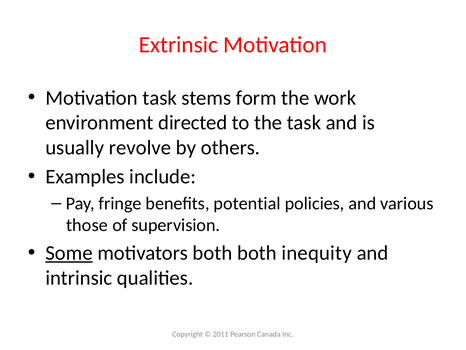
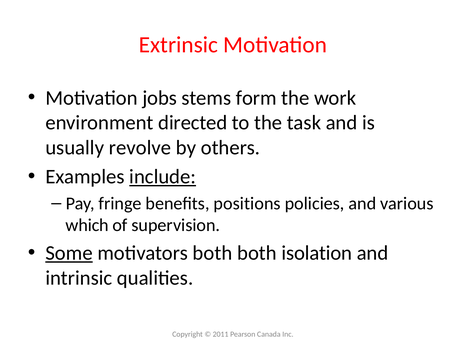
Motivation task: task -> jobs
include underline: none -> present
potential: potential -> positions
those: those -> which
inequity: inequity -> isolation
